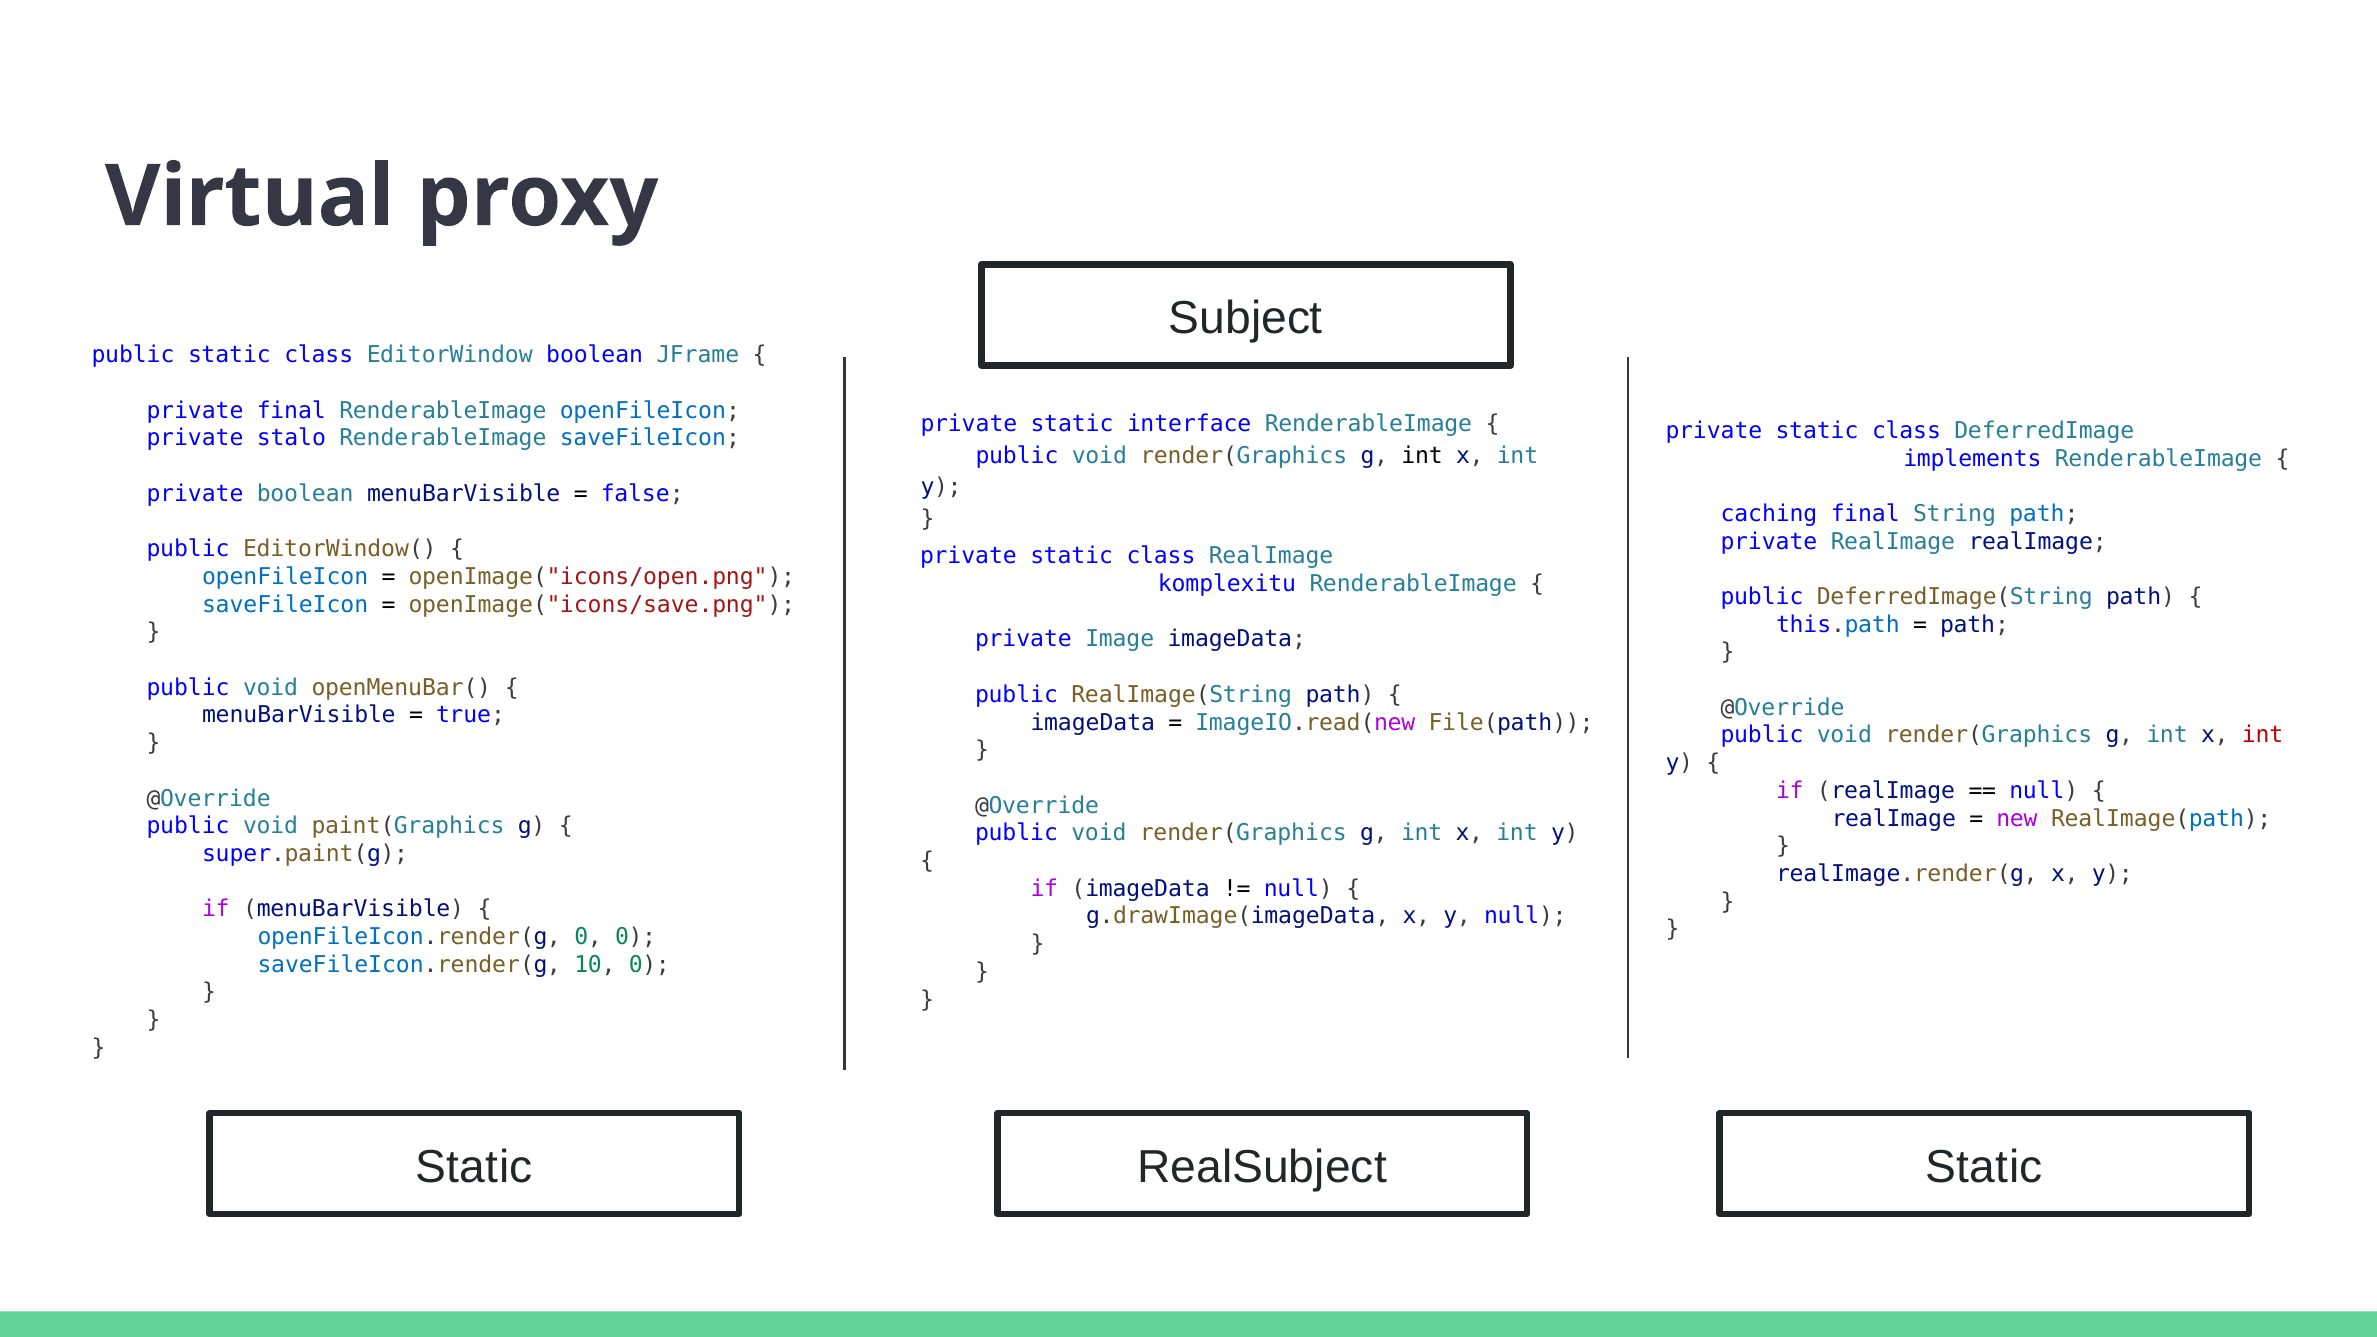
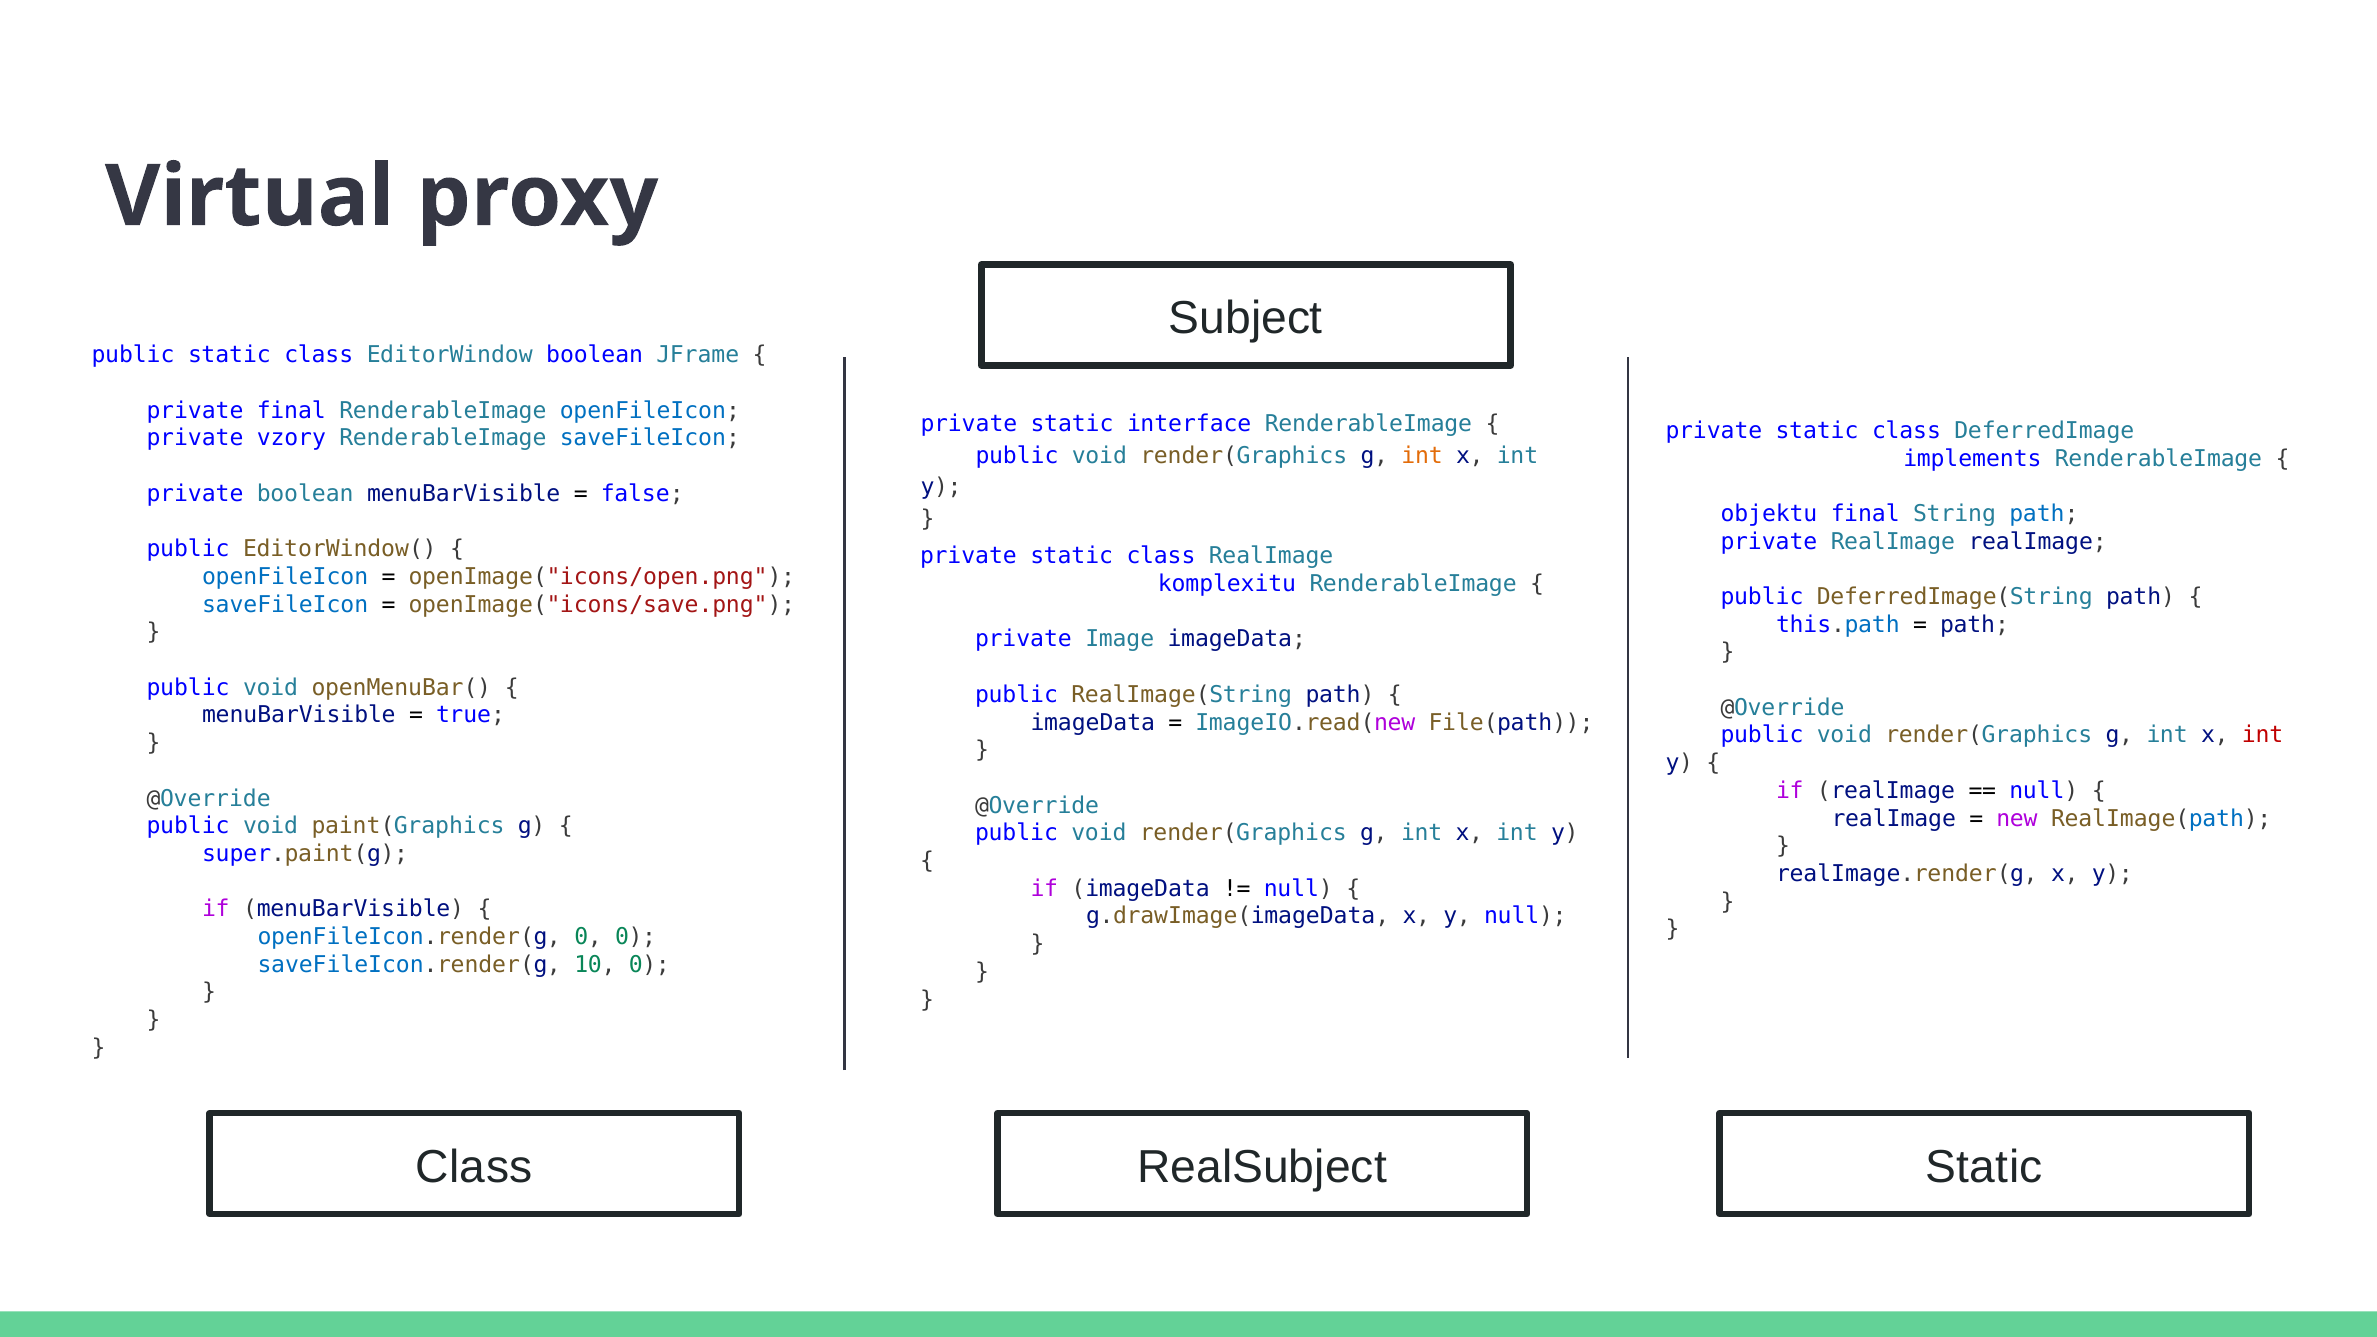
stalo: stalo -> vzory
int at (1422, 456) colour: black -> orange
caching: caching -> objektu
Static at (474, 1167): Static -> Class
